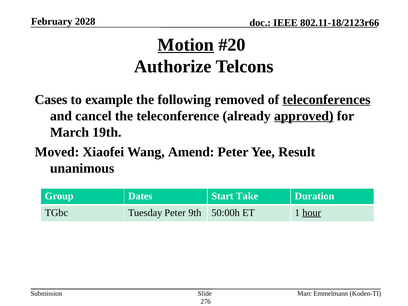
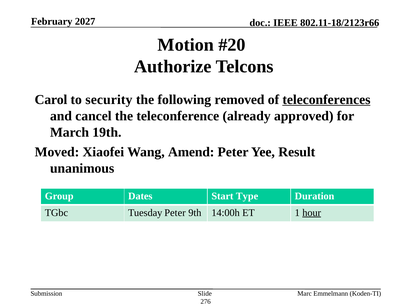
2028: 2028 -> 2027
Motion underline: present -> none
Cases: Cases -> Carol
example: example -> security
approved underline: present -> none
Take: Take -> Type
50:00h: 50:00h -> 14:00h
